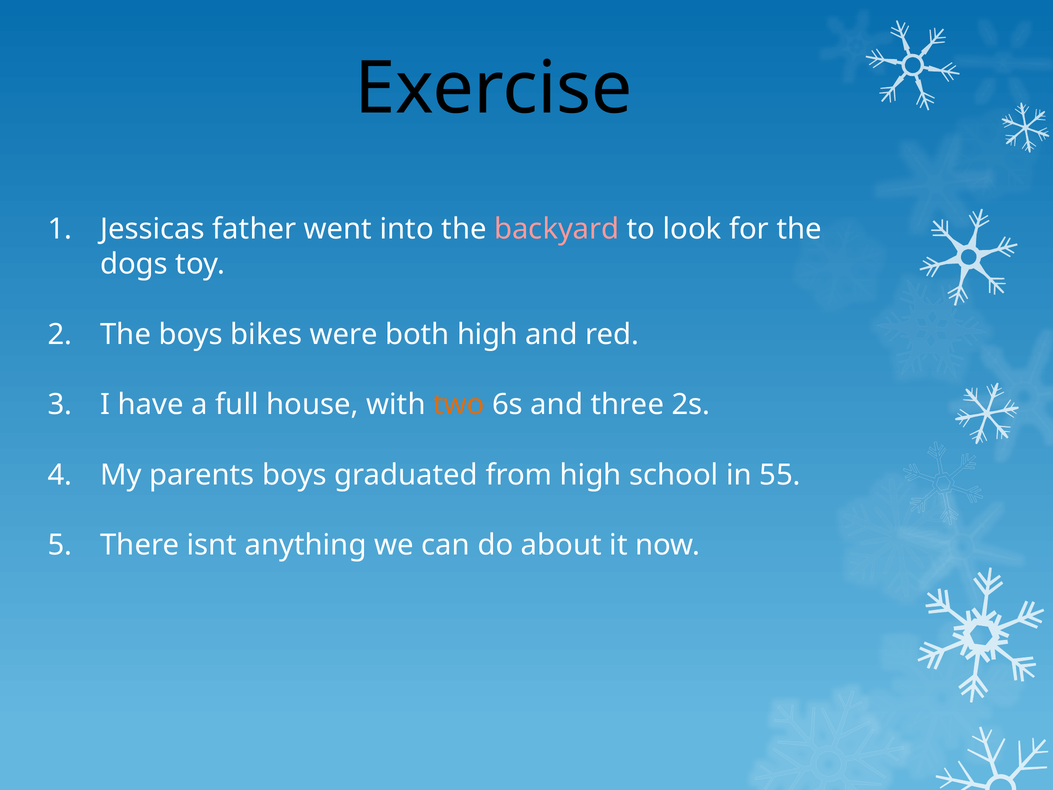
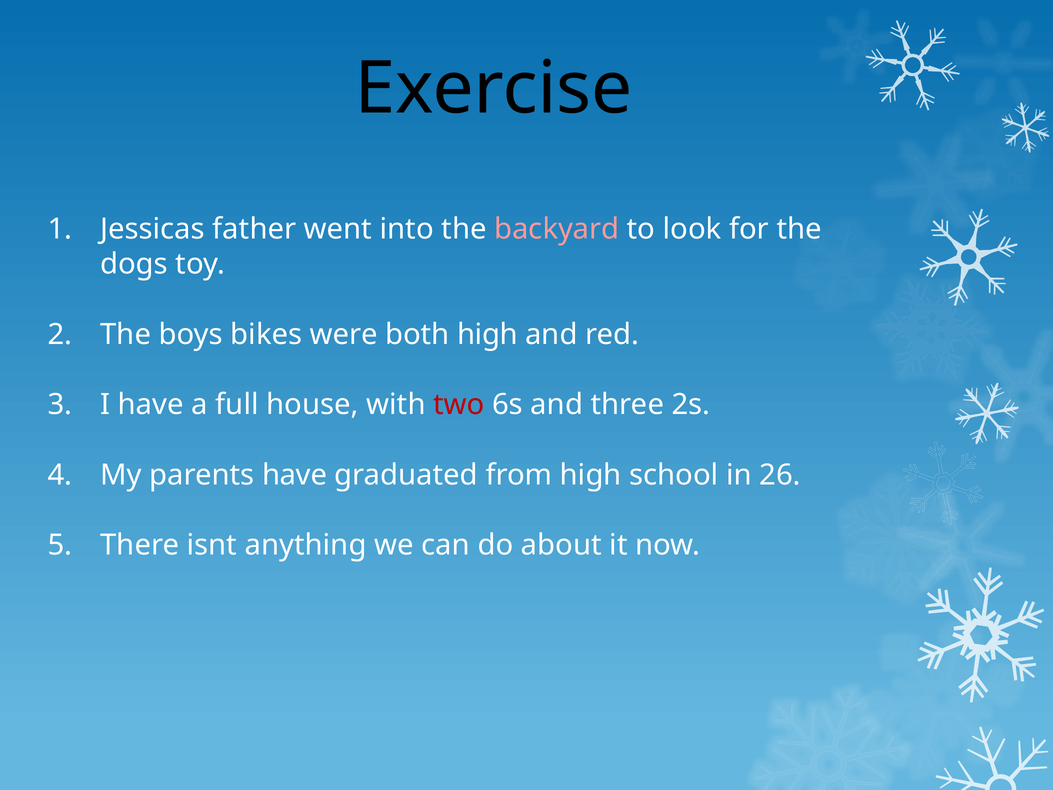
two colour: orange -> red
parents boys: boys -> have
55: 55 -> 26
